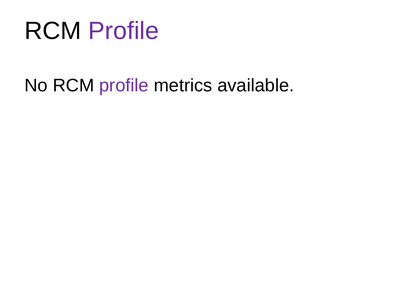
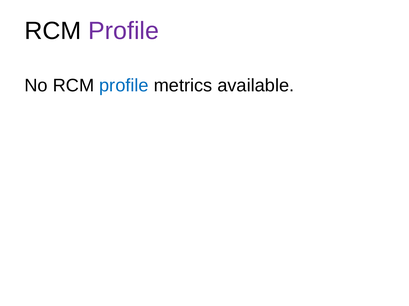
profile at (124, 86) colour: purple -> blue
